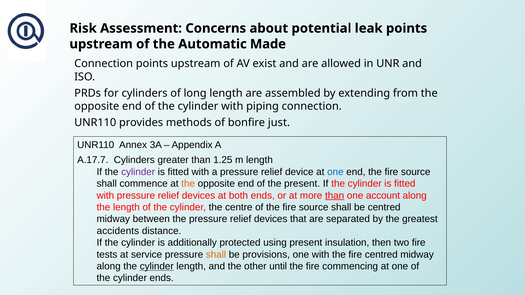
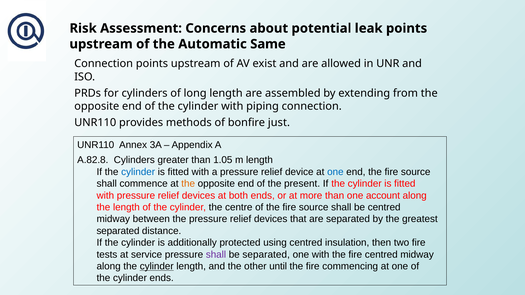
Made: Made -> Same
A.17.7: A.17.7 -> A.82.8
1.25: 1.25 -> 1.05
cylinder at (138, 172) colour: purple -> blue
than at (335, 196) underline: present -> none
accidents at (118, 231): accidents -> separated
using present: present -> centred
shall at (216, 255) colour: orange -> purple
be provisions: provisions -> separated
